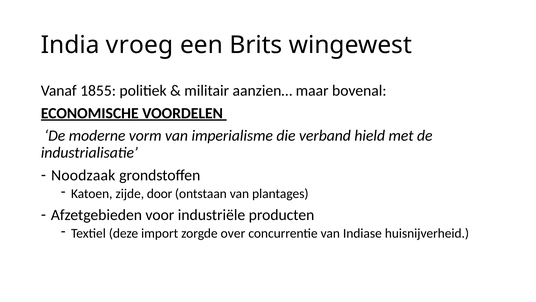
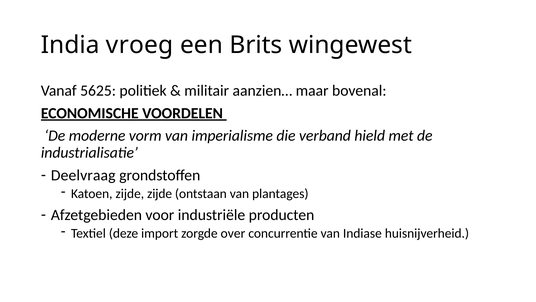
1855: 1855 -> 5625
Noodzaak: Noodzaak -> Deelvraag
zijde door: door -> zijde
